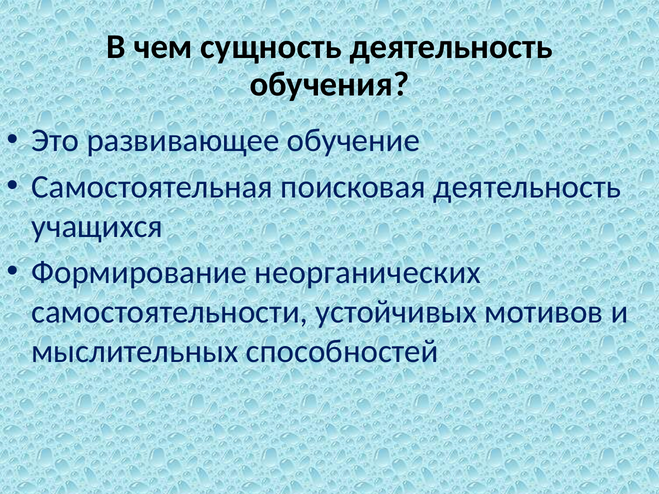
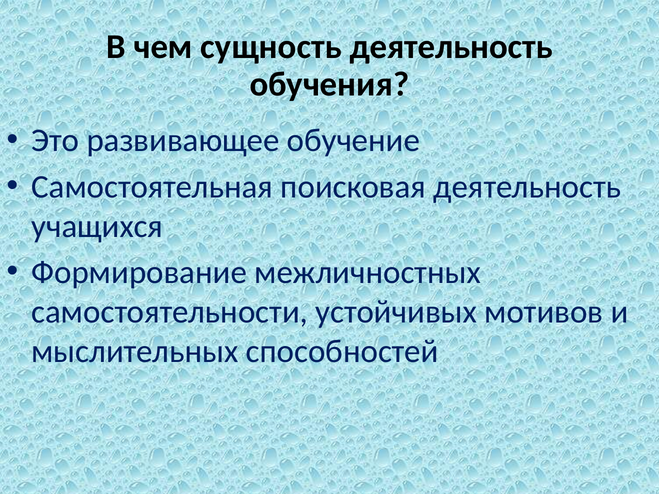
неорганических: неорганических -> межличностных
